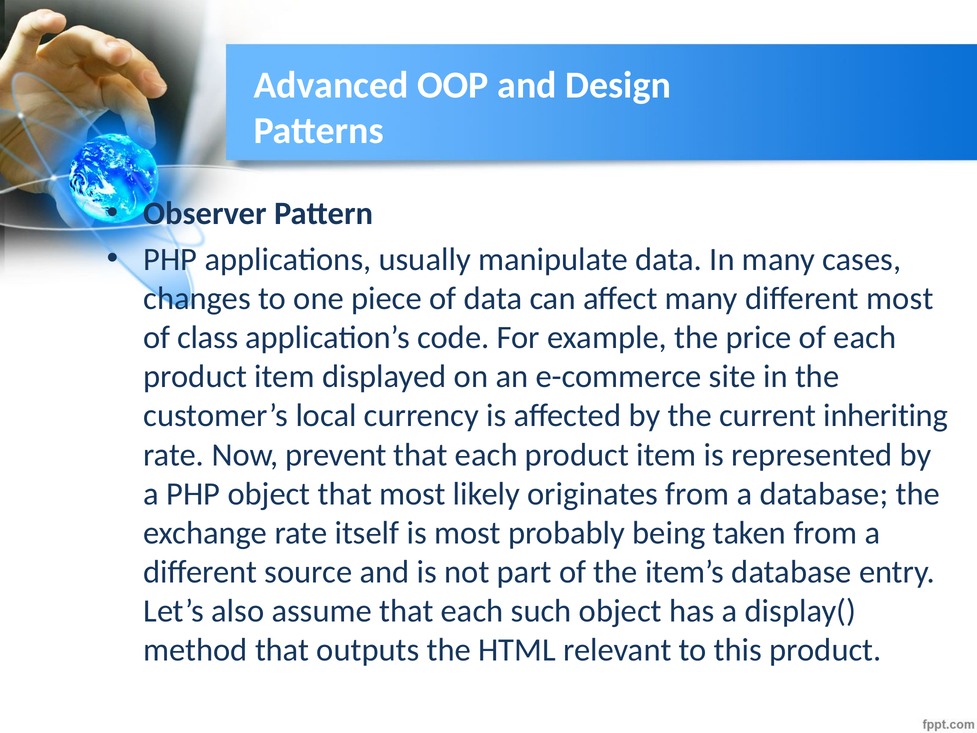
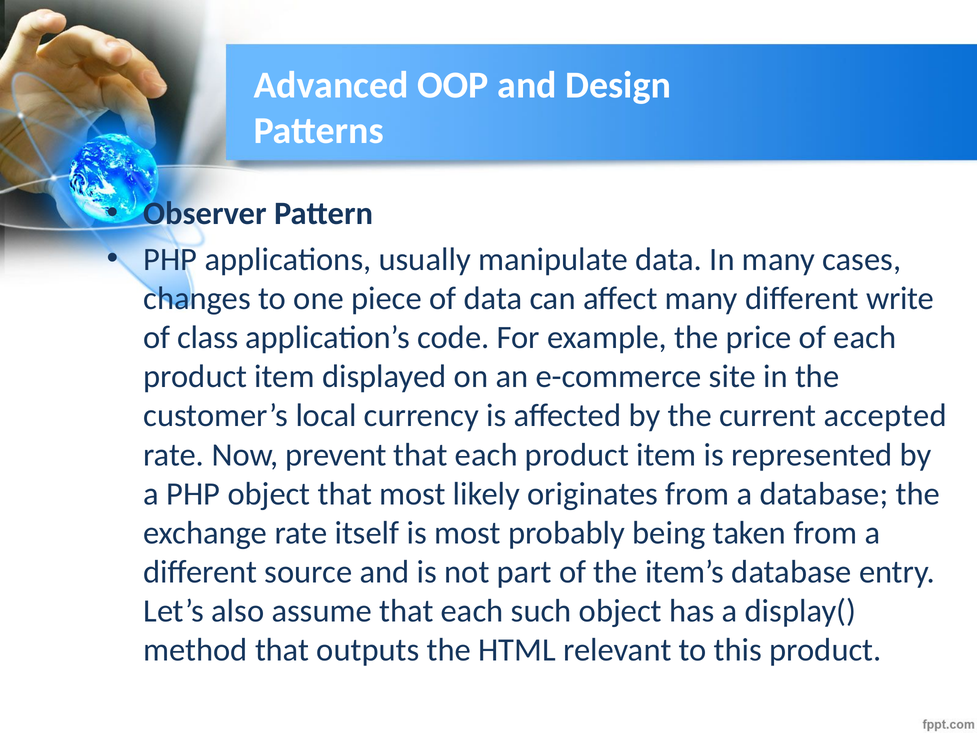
different most: most -> write
inheriting: inheriting -> accepted
